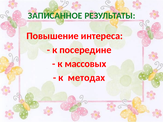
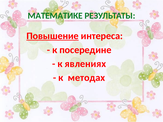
ЗАПИСАННОЕ: ЗАПИСАННОЕ -> МАТЕМАТИКЕ
Повышение underline: none -> present
массовых: массовых -> явлениях
